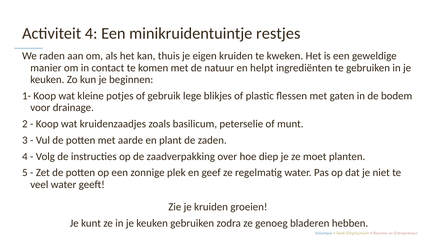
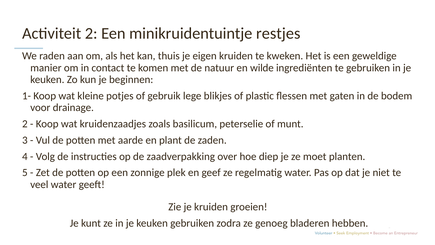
Activiteit 4: 4 -> 2
helpt: helpt -> wilde
